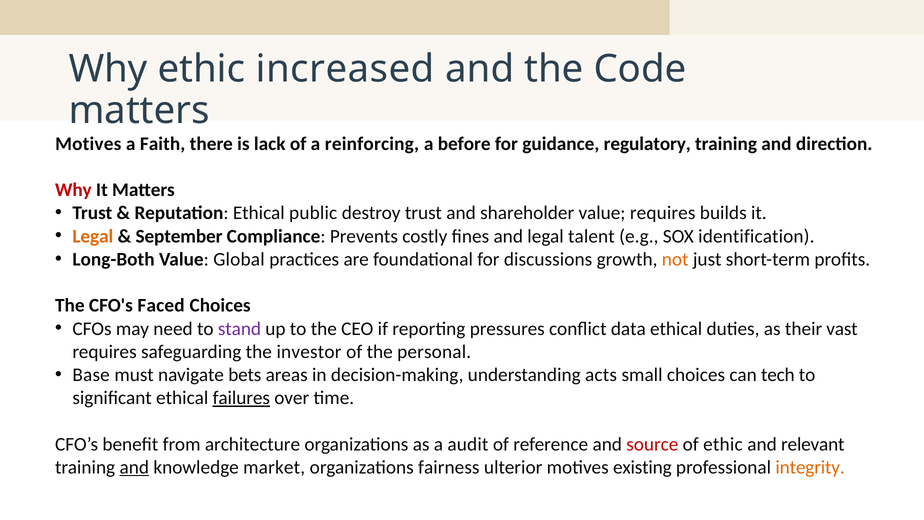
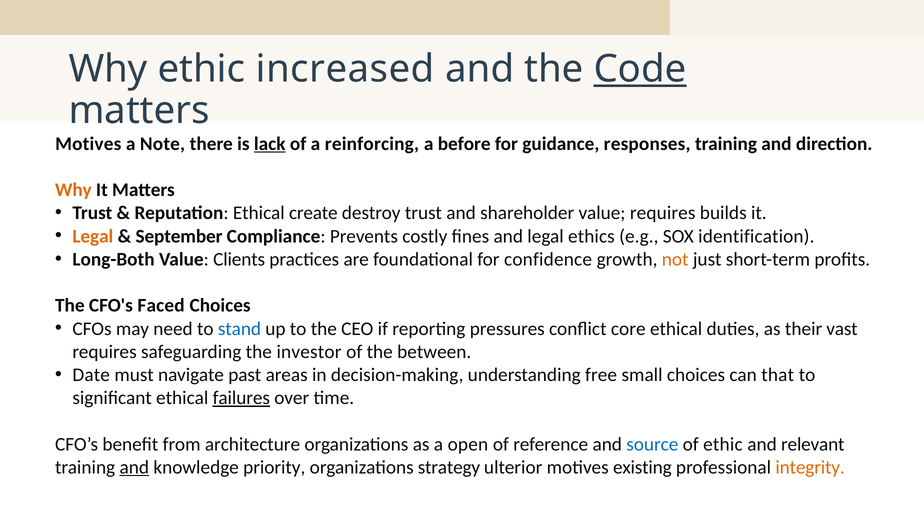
Code underline: none -> present
Faith: Faith -> Note
lack underline: none -> present
regulatory: regulatory -> responses
Why at (73, 190) colour: red -> orange
public: public -> create
talent: talent -> ethics
Global: Global -> Clients
discussions: discussions -> confidence
stand colour: purple -> blue
data: data -> core
personal: personal -> between
Base: Base -> Date
bets: bets -> past
acts: acts -> free
tech: tech -> that
audit: audit -> open
source colour: red -> blue
market: market -> priority
fairness: fairness -> strategy
